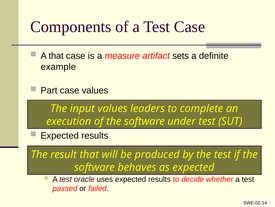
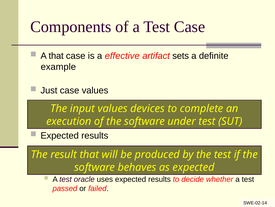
measure: measure -> effective
Part: Part -> Just
leaders: leaders -> devices
